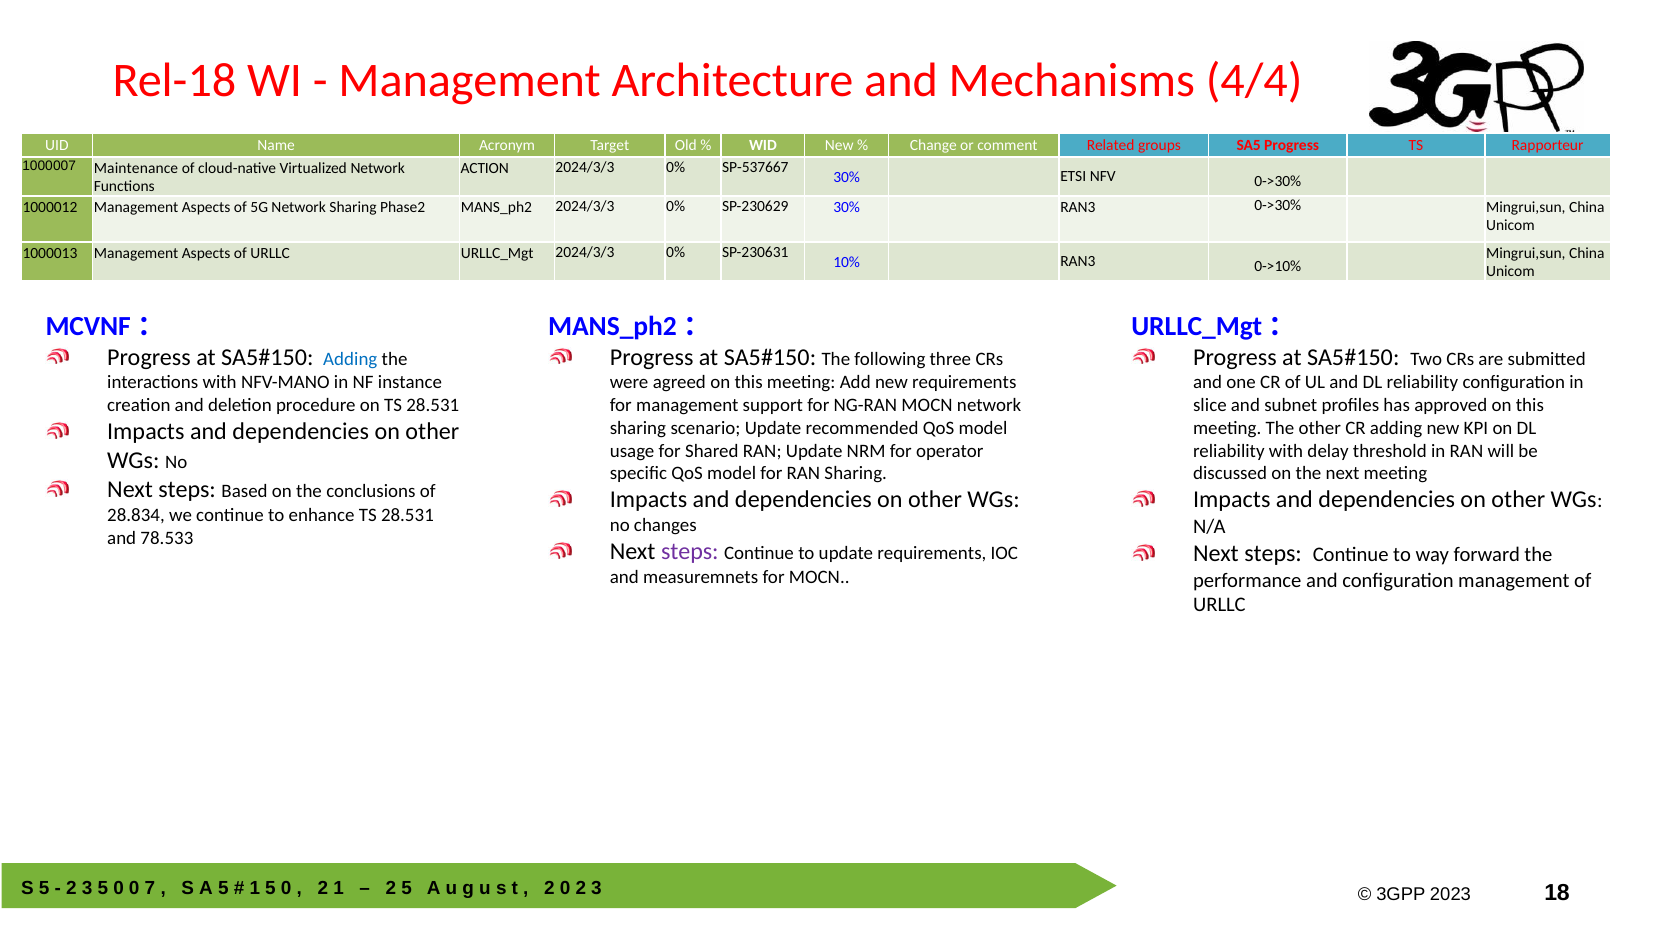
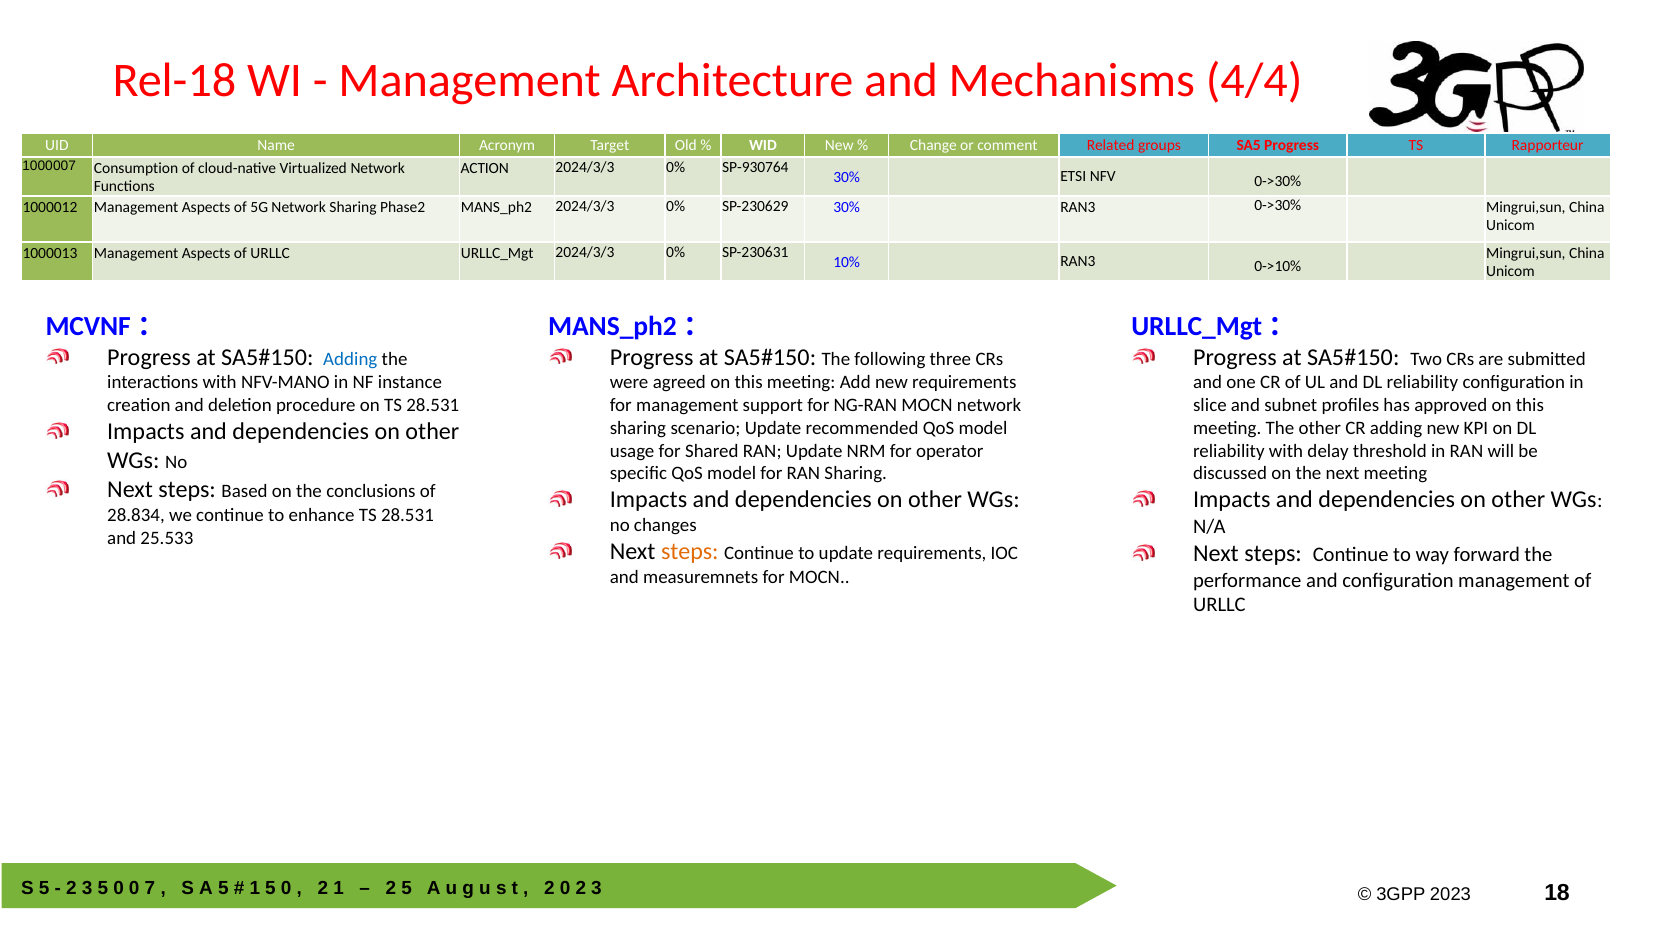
Maintenance: Maintenance -> Consumption
SP-537667: SP-537667 -> SP-930764
78.533: 78.533 -> 25.533
steps at (690, 551) colour: purple -> orange
